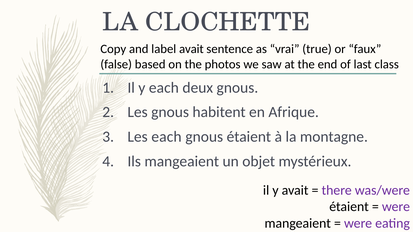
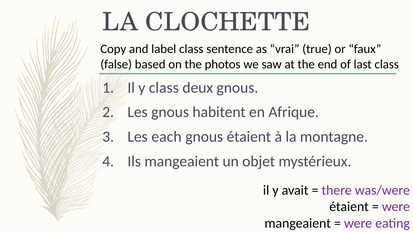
label avait: avait -> class
y each: each -> class
